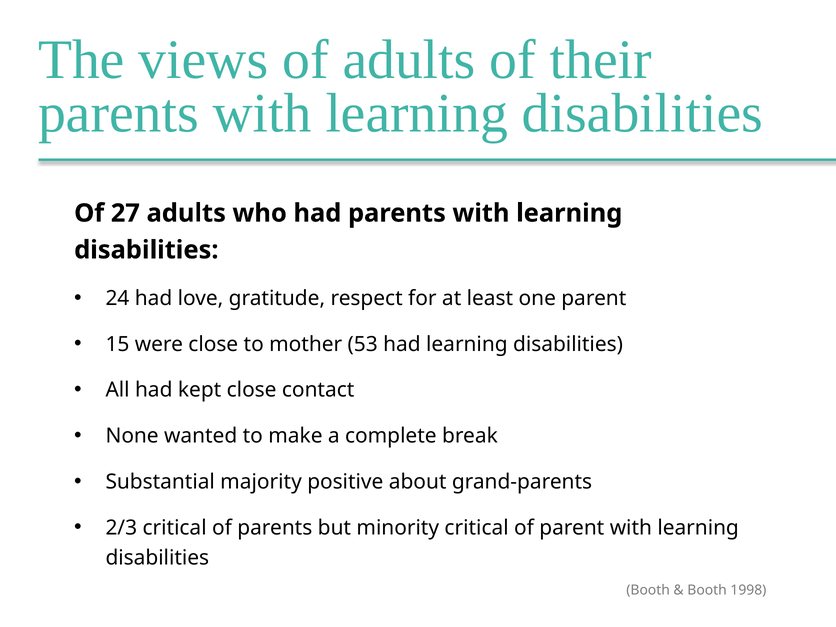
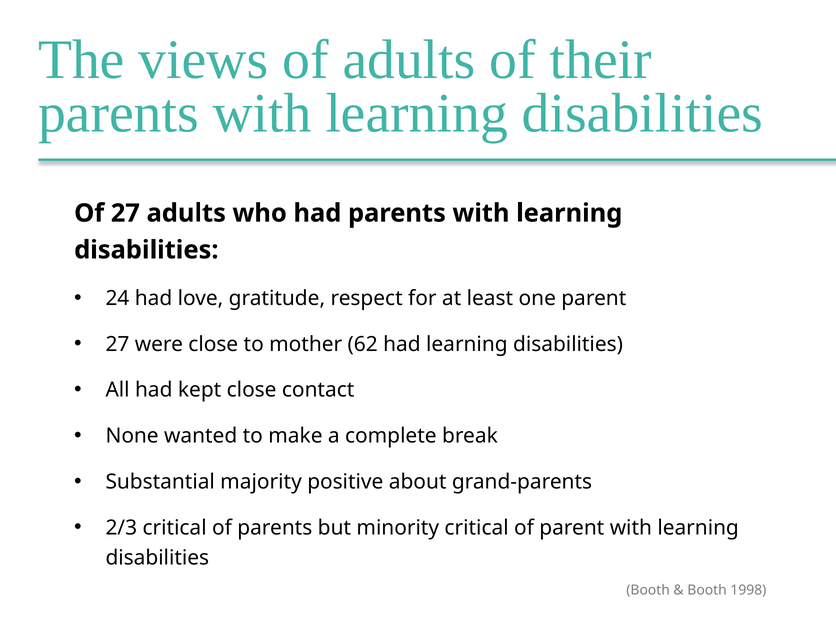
15 at (117, 344): 15 -> 27
53: 53 -> 62
